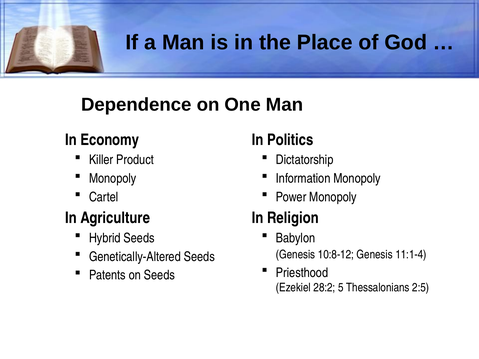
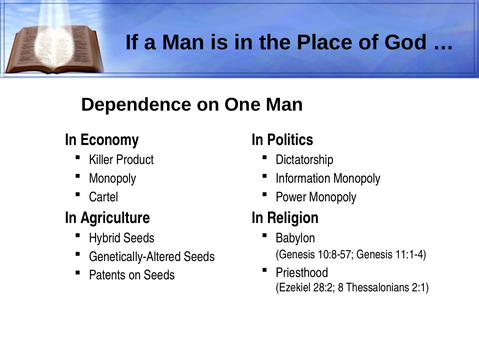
10:8-12: 10:8-12 -> 10:8-57
5: 5 -> 8
2:5: 2:5 -> 2:1
